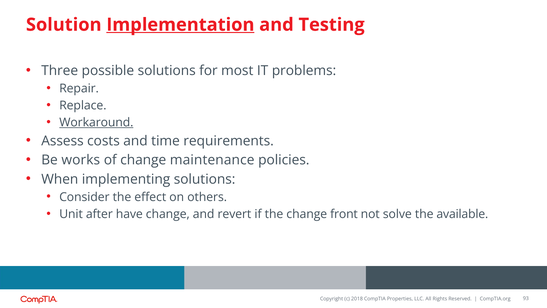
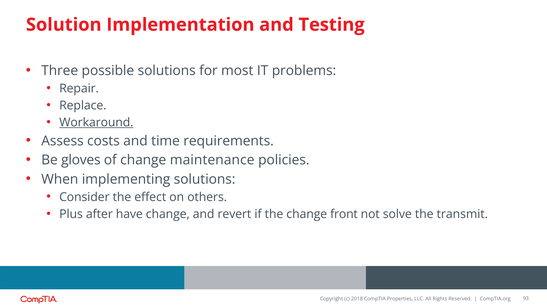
Implementation underline: present -> none
works: works -> gloves
Unit: Unit -> Plus
available: available -> transmit
